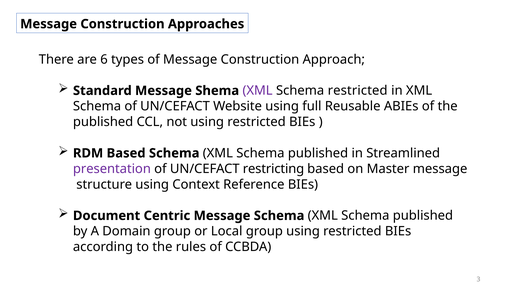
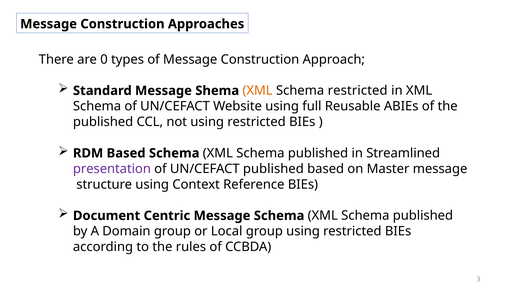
6: 6 -> 0
XML at (258, 91) colour: purple -> orange
UN/CEFACT restricting: restricting -> published
